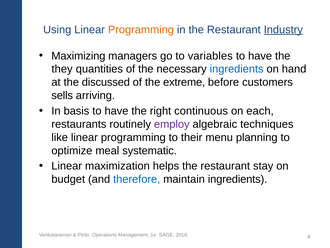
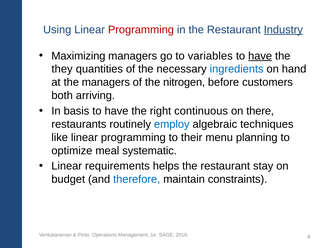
Programming at (141, 30) colour: orange -> red
have at (260, 56) underline: none -> present
the discussed: discussed -> managers
extreme: extreme -> nitrogen
sells: sells -> both
each: each -> there
employ colour: purple -> blue
maximization: maximization -> requirements
maintain ingredients: ingredients -> constraints
